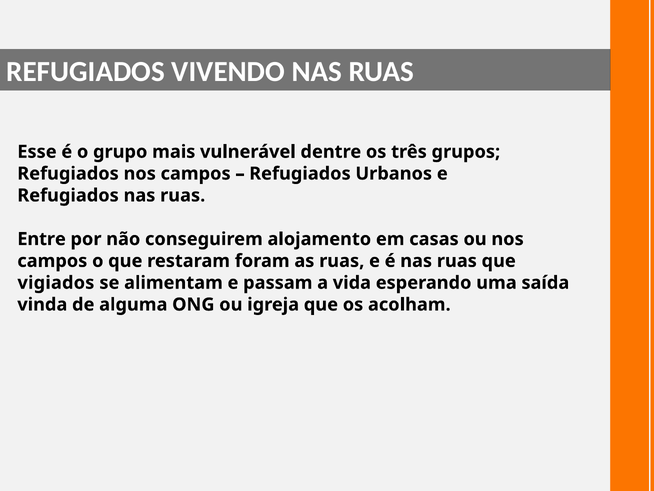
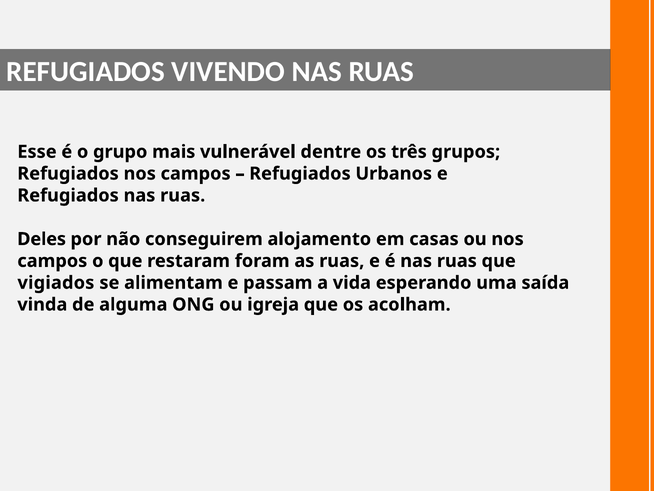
Entre: Entre -> Deles
